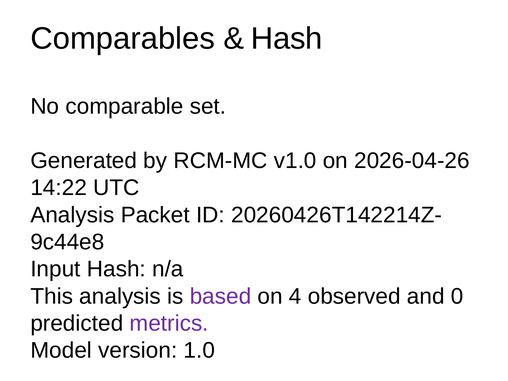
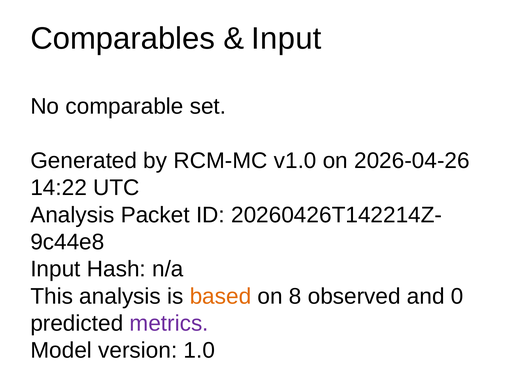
Hash at (287, 39): Hash -> Input
based colour: purple -> orange
4: 4 -> 8
